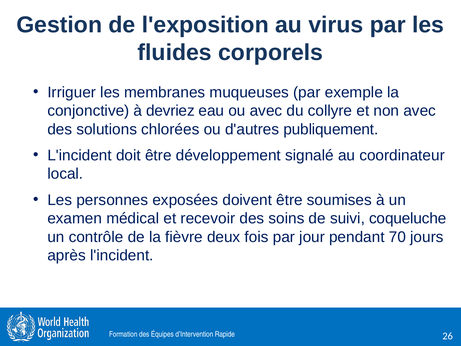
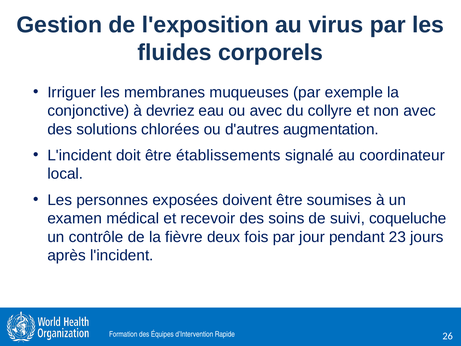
publiquement: publiquement -> augmentation
développement: développement -> établissements
70: 70 -> 23
